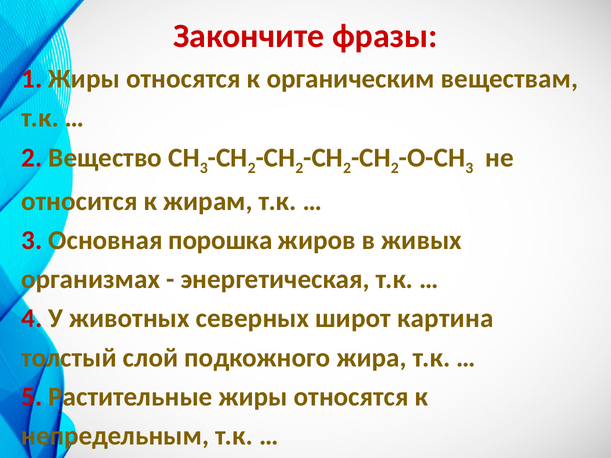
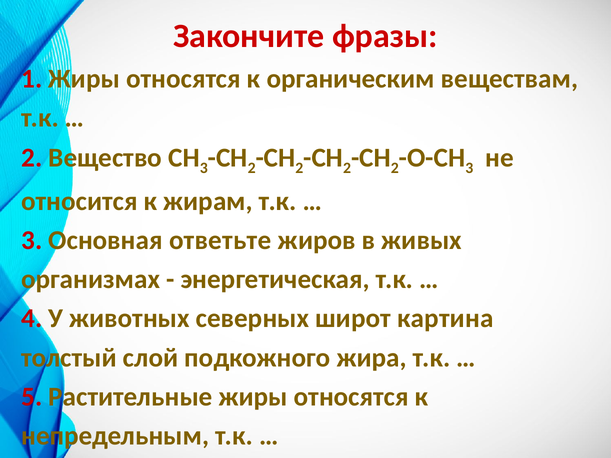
порошка: порошка -> ответьте
